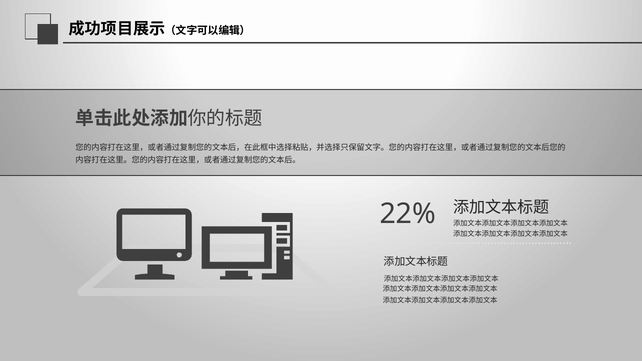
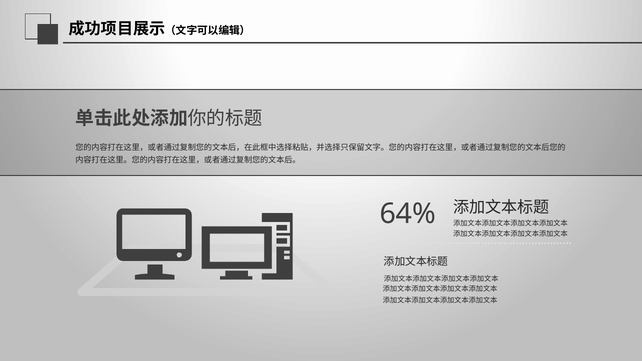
22%: 22% -> 64%
